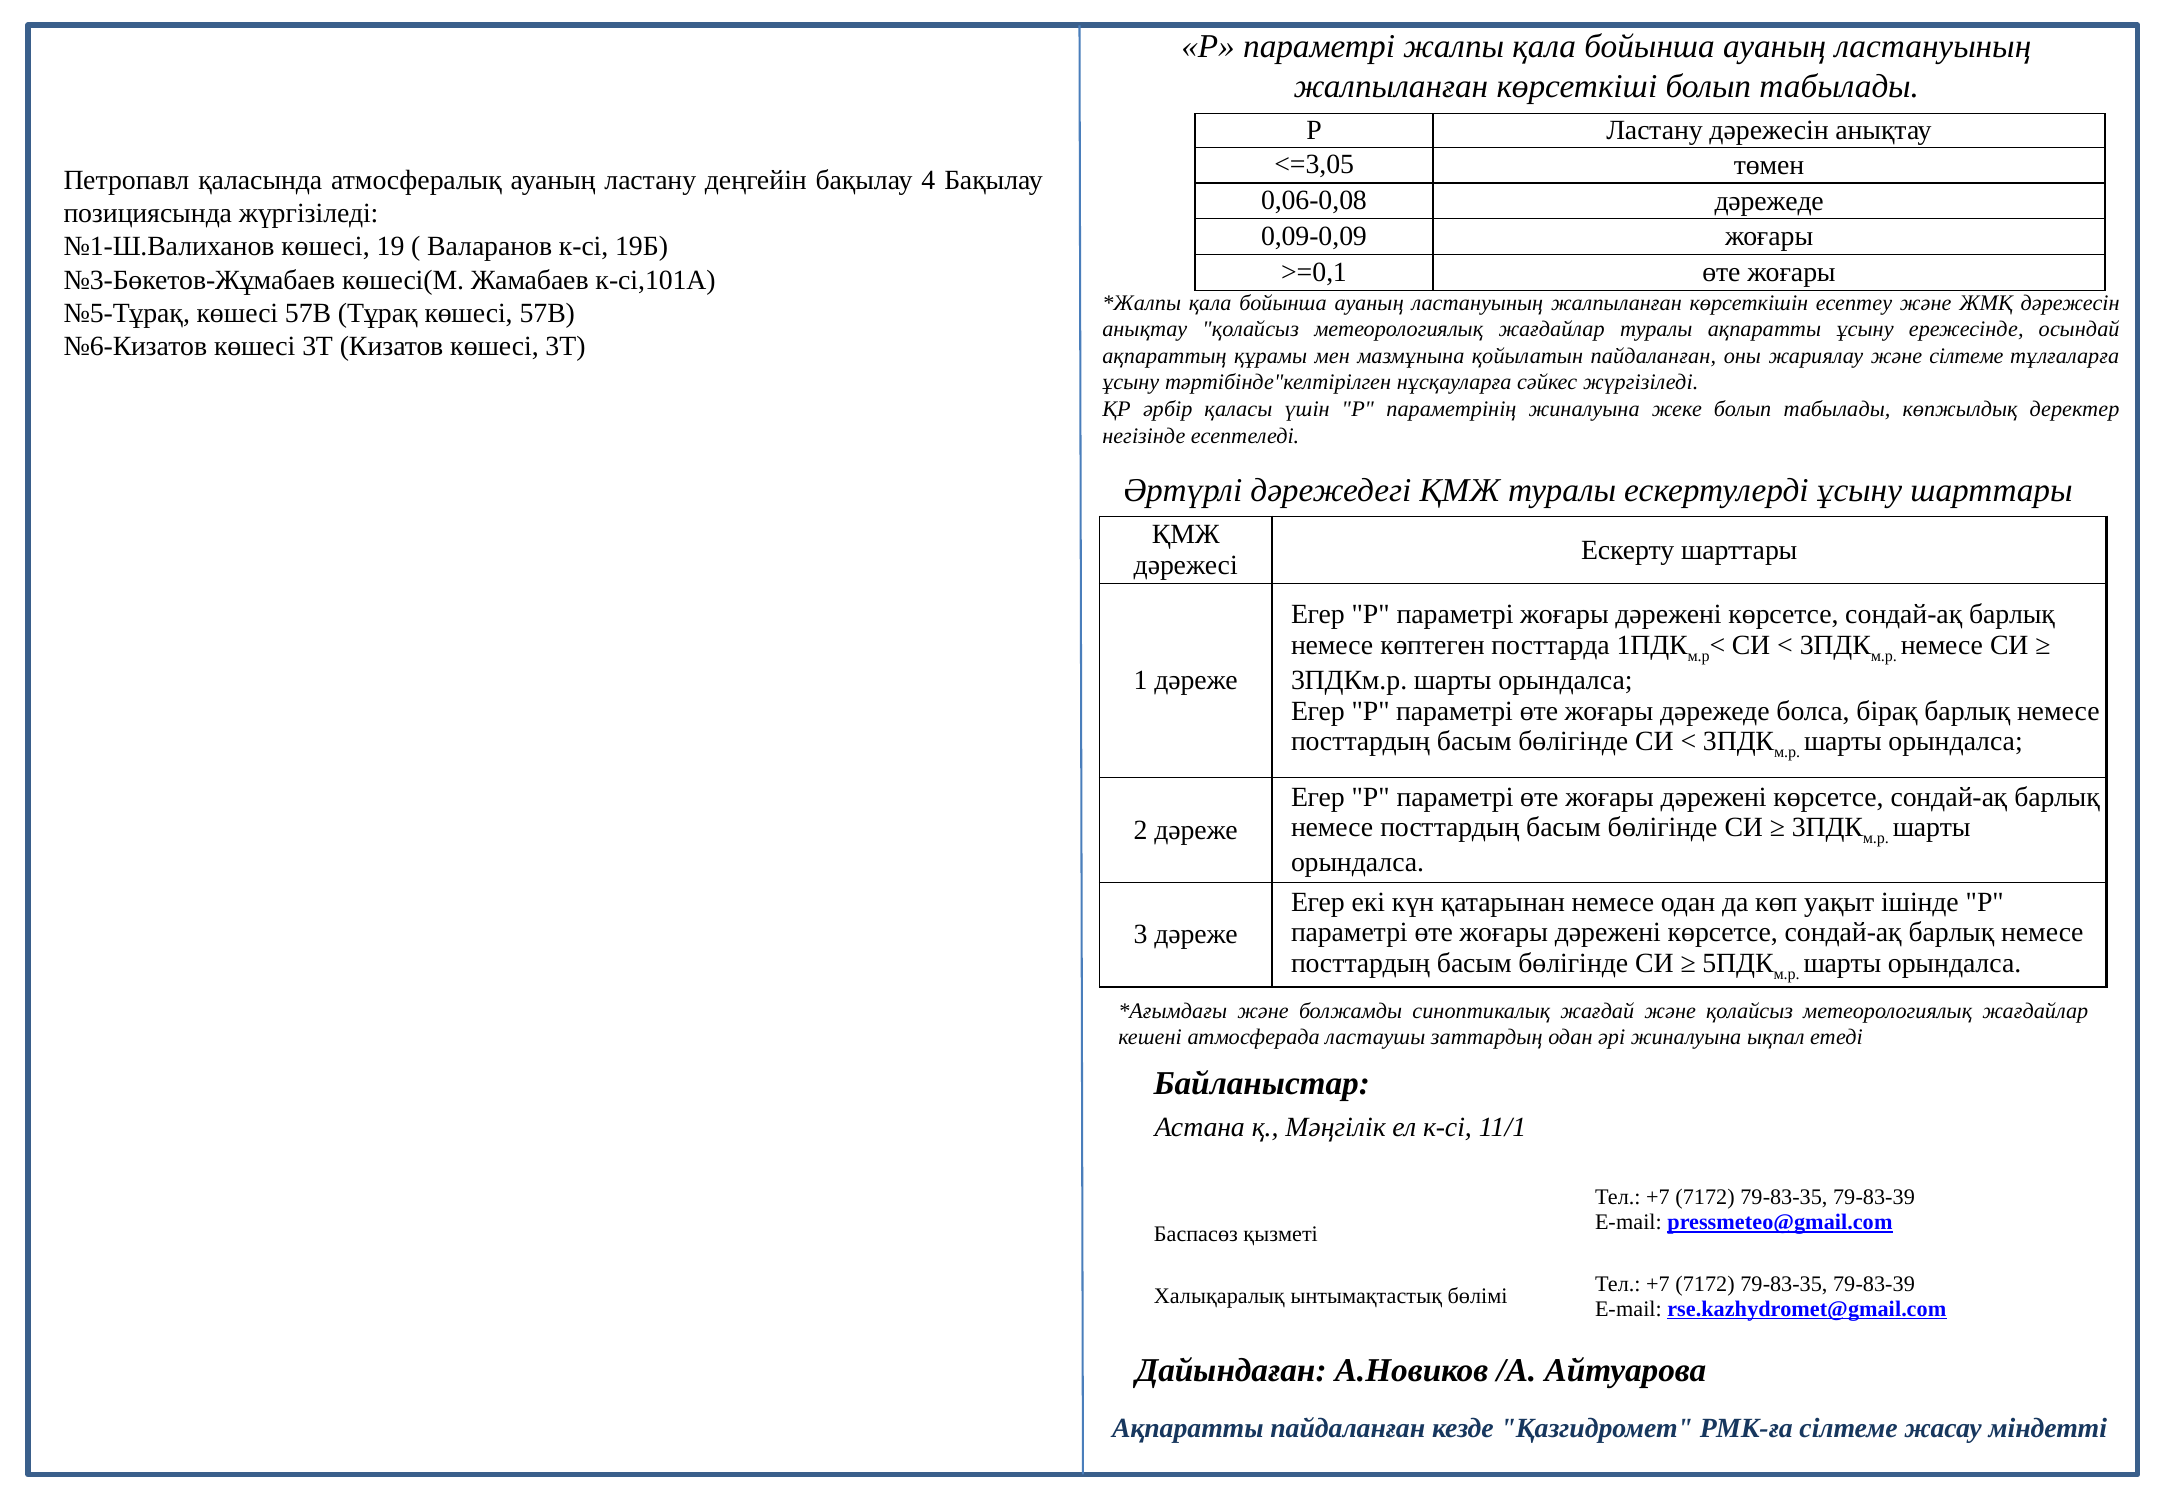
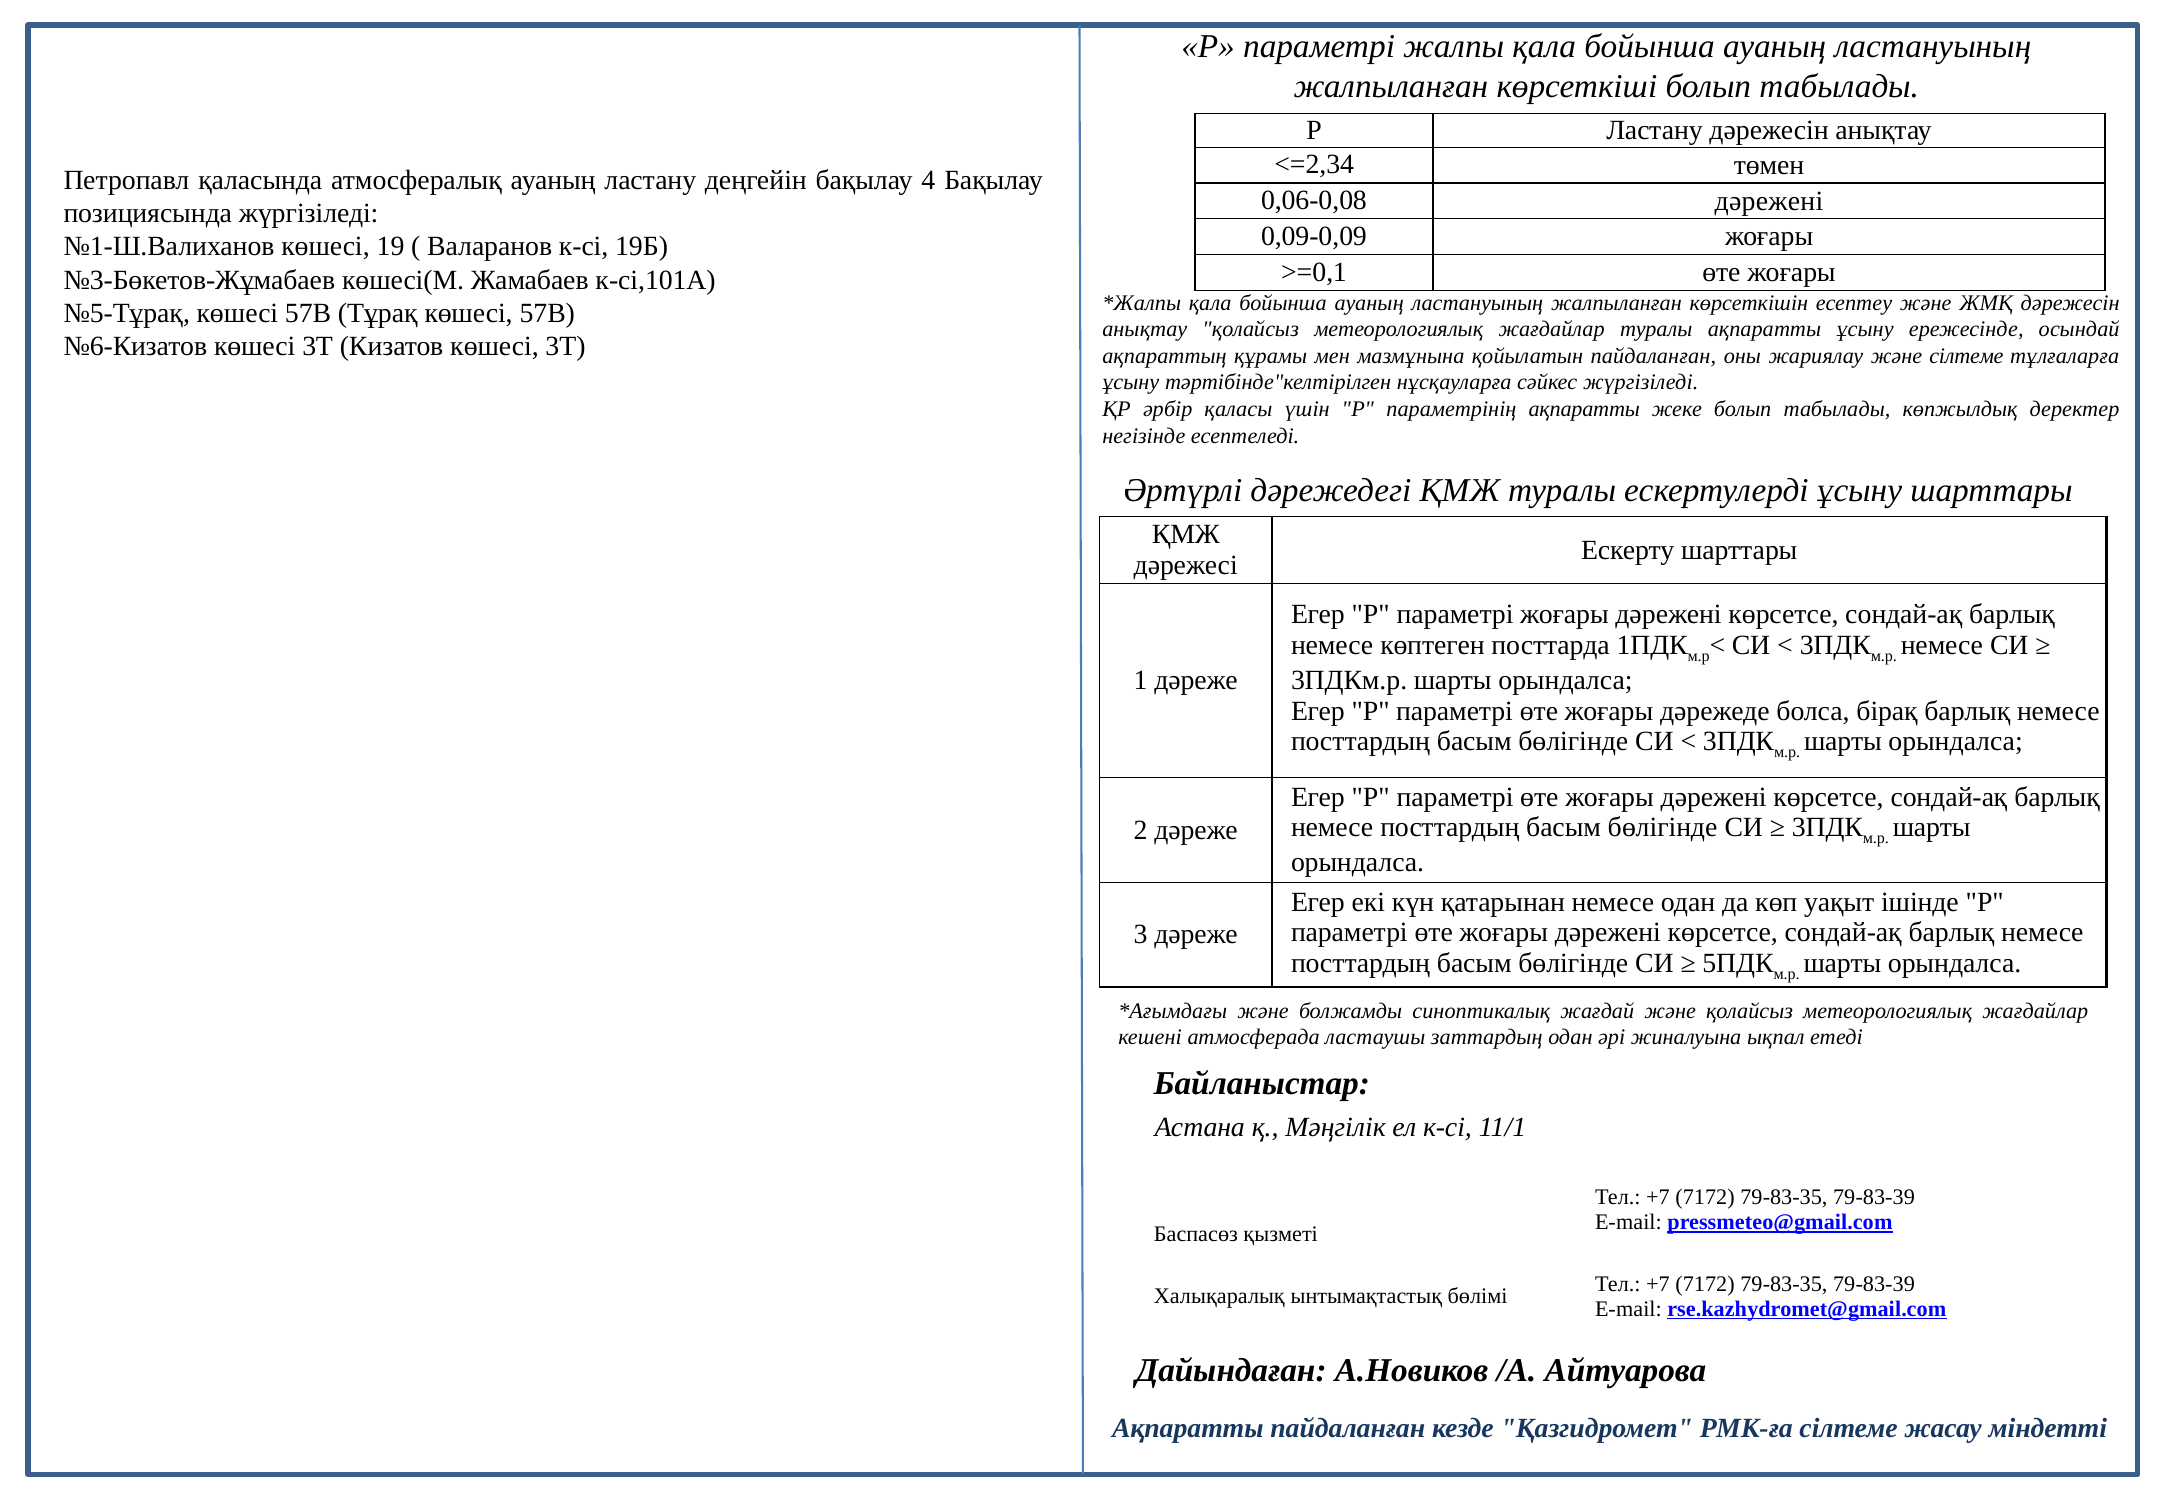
<=3,05: <=3,05 -> <=2,34
0,06-0,08 дәрежеде: дәрежеде -> дәрежені
параметрінің жиналуына: жиналуына -> ақпаратты
